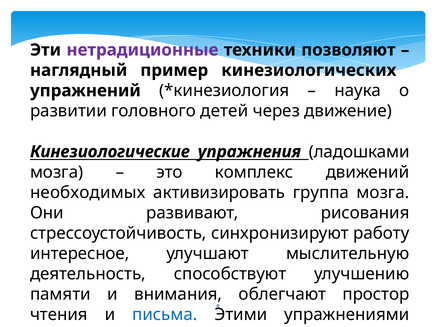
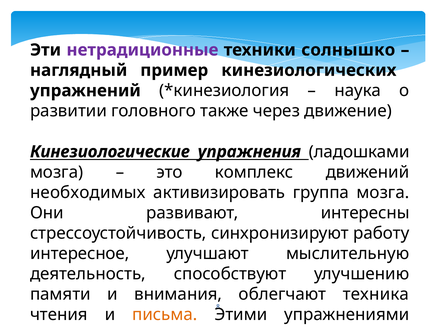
позволяют: позволяют -> солнышко
детей: детей -> также
рисования: рисования -> интересны
простор: простор -> техника
письма colour: blue -> orange
